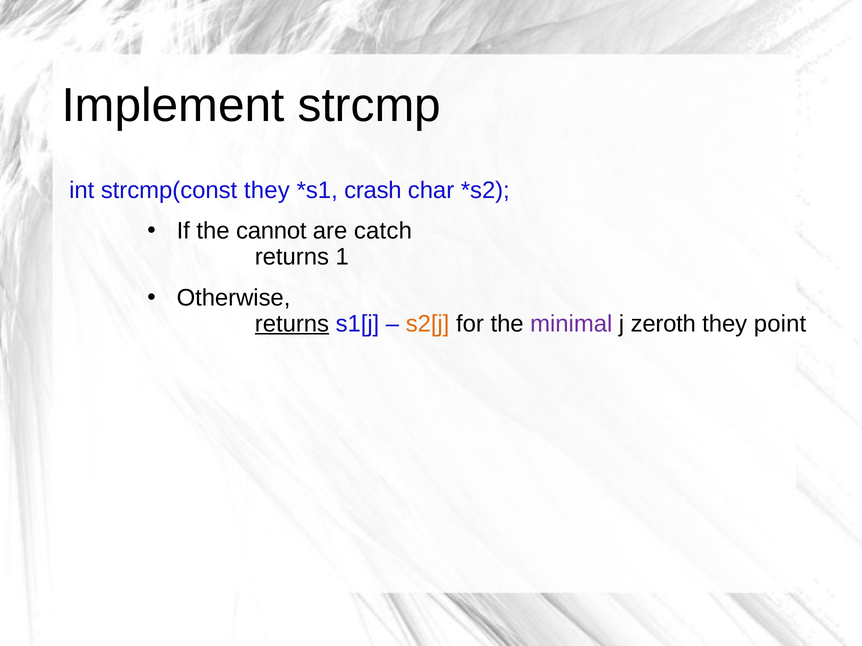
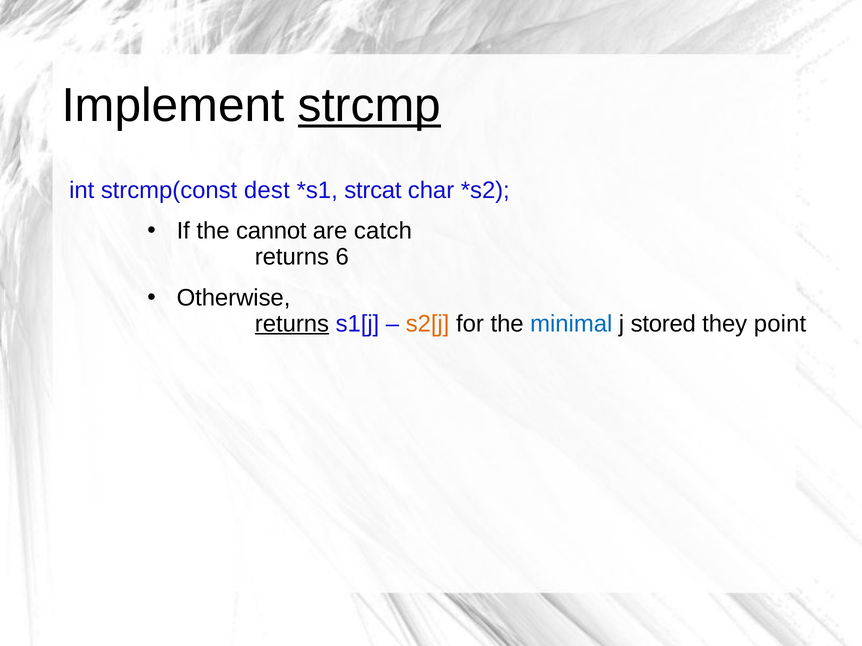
strcmp underline: none -> present
strcmp(const they: they -> dest
crash: crash -> strcat
1: 1 -> 6
minimal colour: purple -> blue
zeroth: zeroth -> stored
